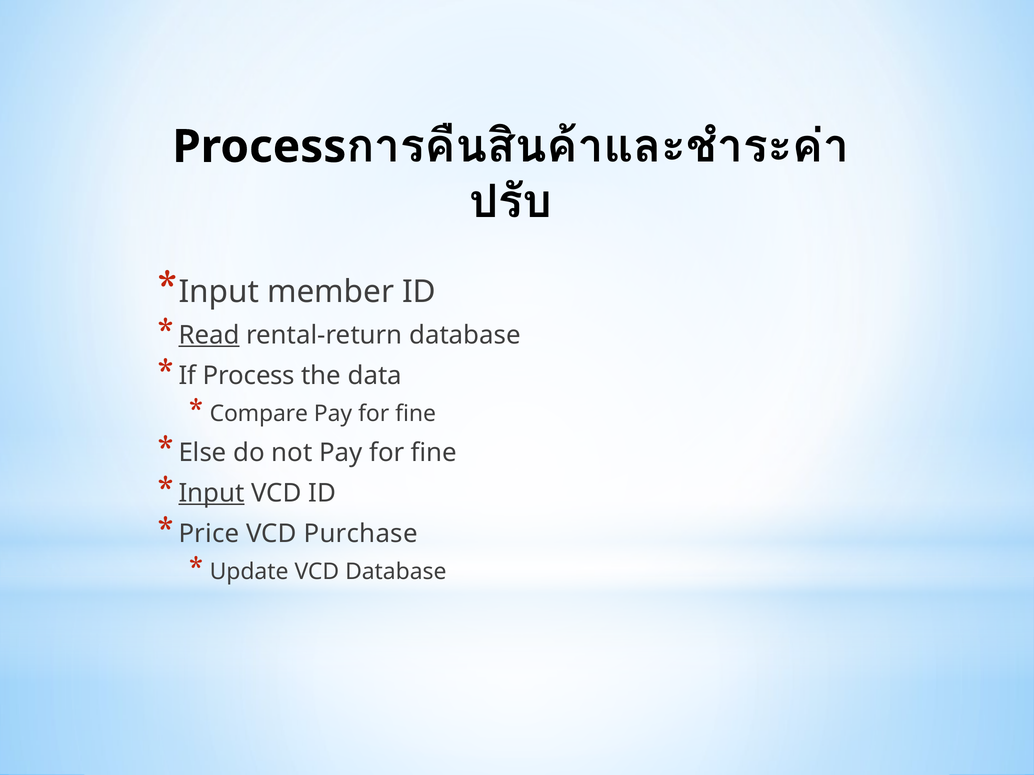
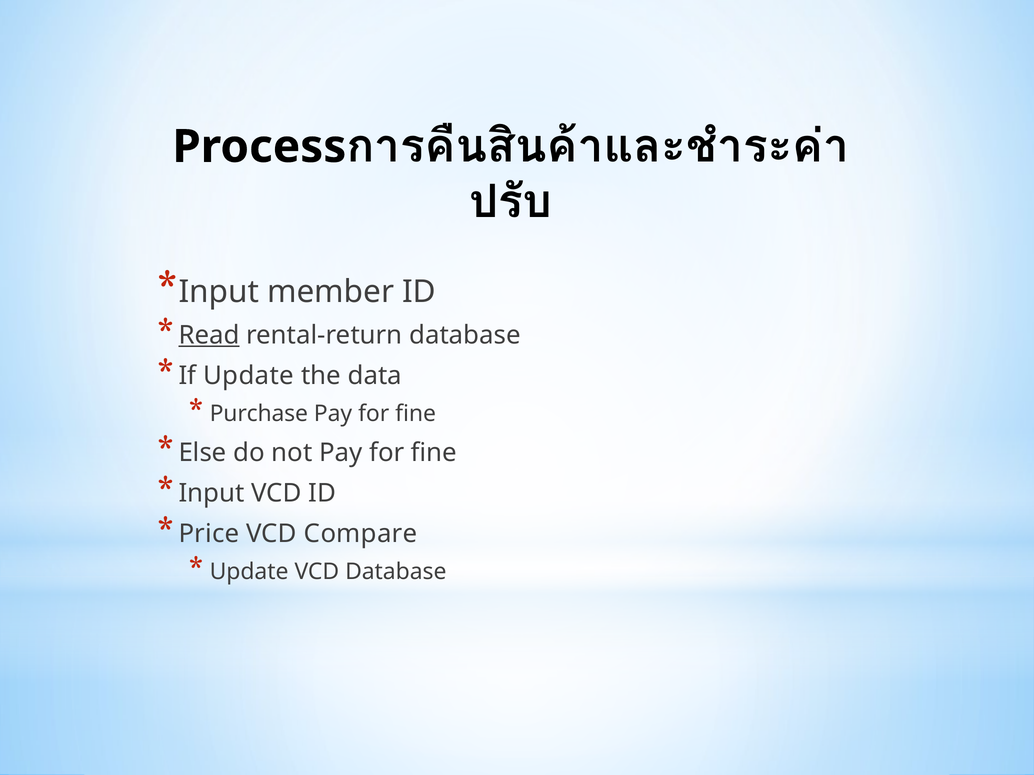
If Process: Process -> Update
Compare: Compare -> Purchase
Input at (212, 493) underline: present -> none
Purchase: Purchase -> Compare
